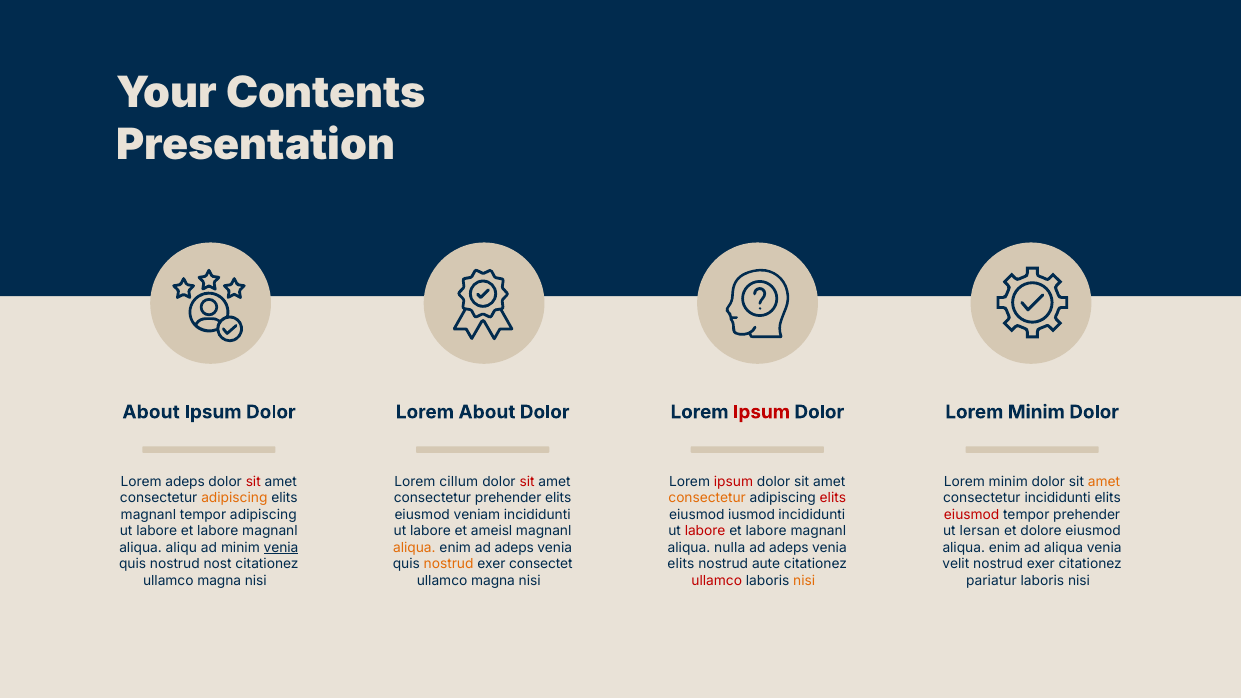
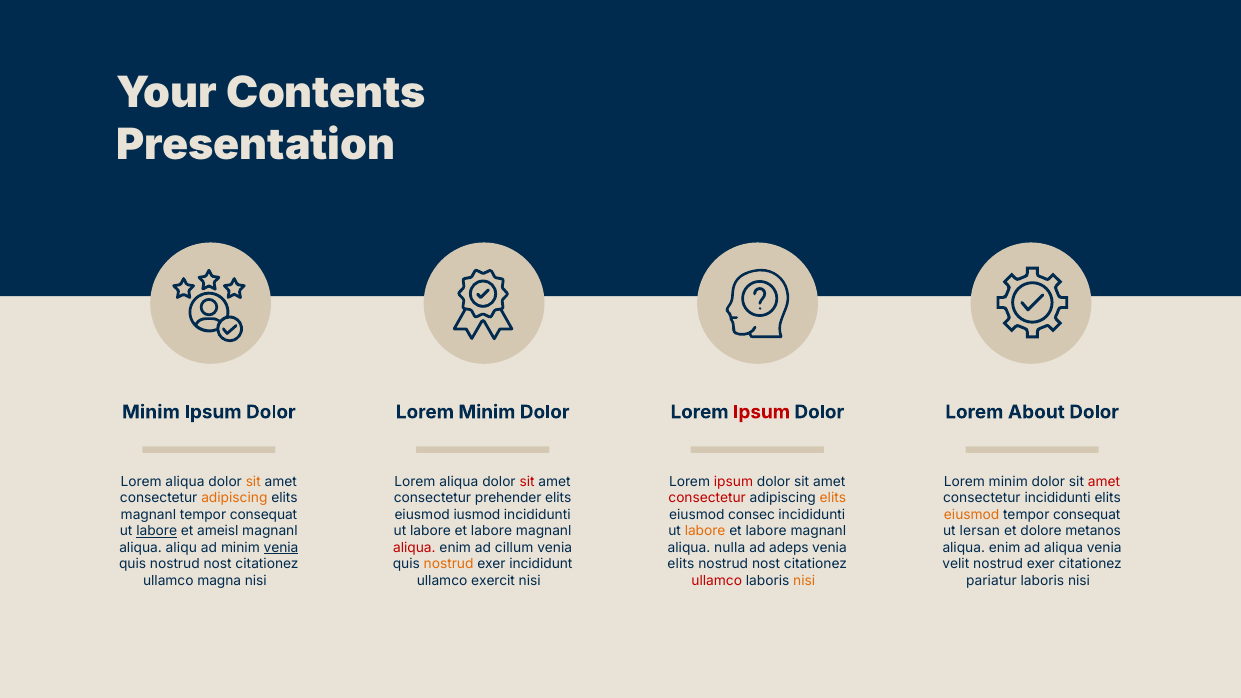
About at (151, 412): About -> Minim
About at (487, 412): About -> Minim
Minim at (1036, 412): Minim -> About
adeps at (185, 482): adeps -> aliqua
sit at (253, 482) colour: red -> orange
cillum at (459, 482): cillum -> aliqua
amet at (1104, 482) colour: orange -> red
consectetur at (707, 498) colour: orange -> red
elits at (833, 498) colour: red -> orange
adipiscing at (263, 515): adipiscing -> consequat
veniam: veniam -> iusmod
iusmod: iusmod -> consec
eiusmod at (972, 515) colour: red -> orange
prehender at (1087, 515): prehender -> consequat
labore at (157, 531) underline: none -> present
labore at (218, 531): labore -> ameisl
ameisl at (492, 531): ameisl -> labore
labore at (705, 531) colour: red -> orange
dolore eiusmod: eiusmod -> metanos
aliqua at (414, 548) colour: orange -> red
enim ad adeps: adeps -> cillum
consectet: consectet -> incididunt
aute at (766, 564): aute -> nost
magna at (493, 581): magna -> exercit
